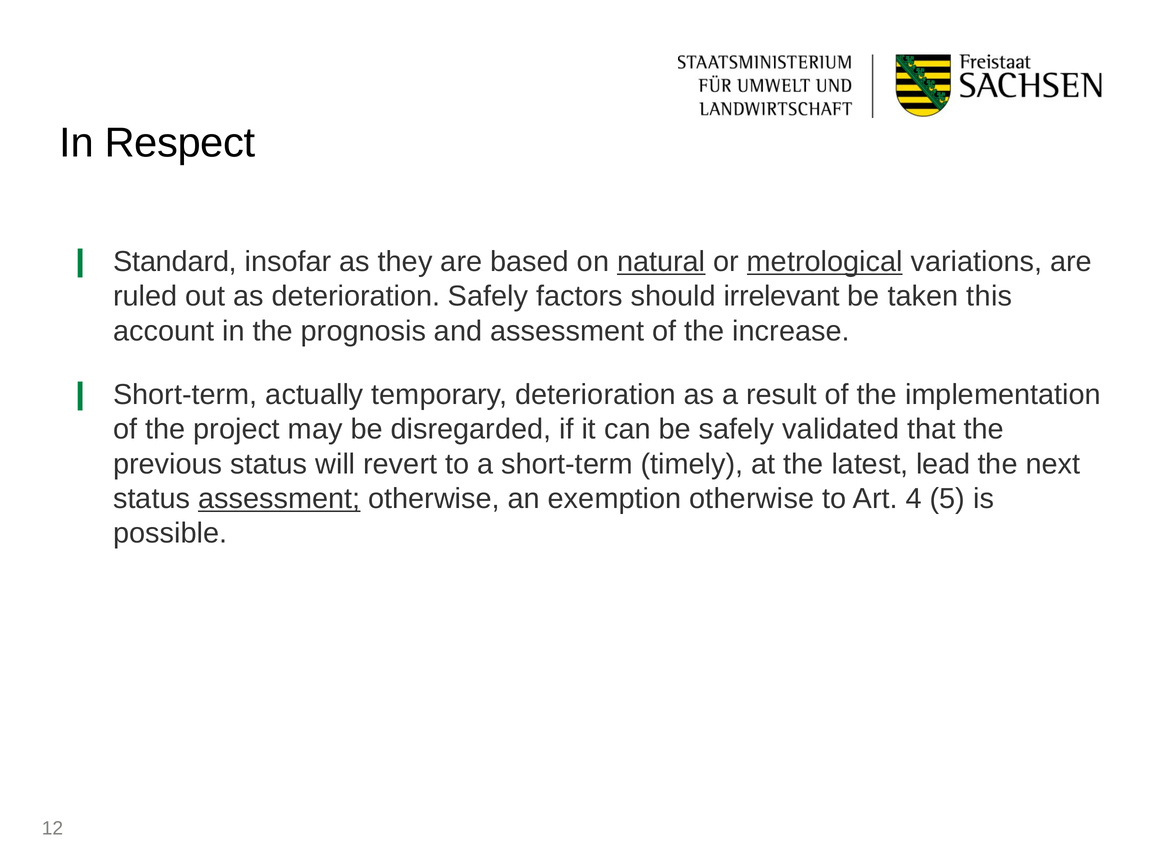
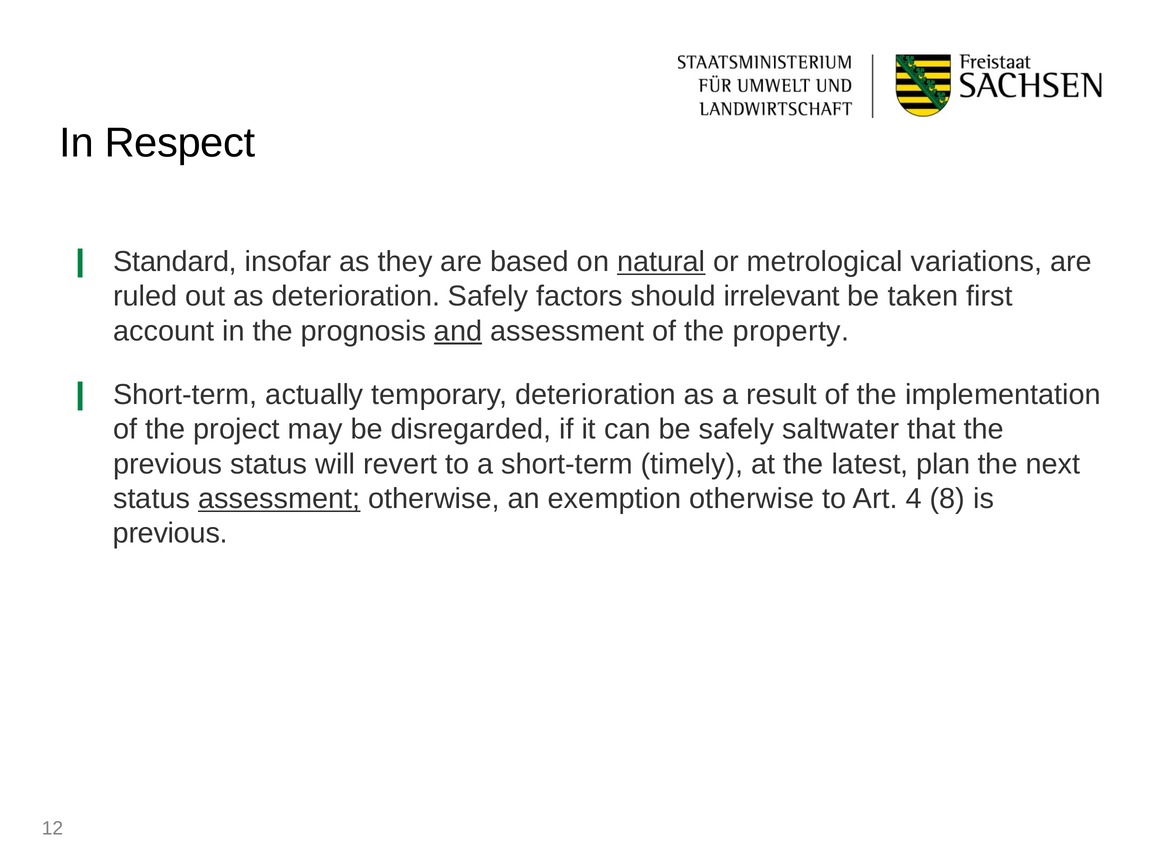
metrological underline: present -> none
this: this -> first
and underline: none -> present
increase: increase -> property
validated: validated -> saltwater
lead: lead -> plan
5: 5 -> 8
possible at (170, 533): possible -> previous
